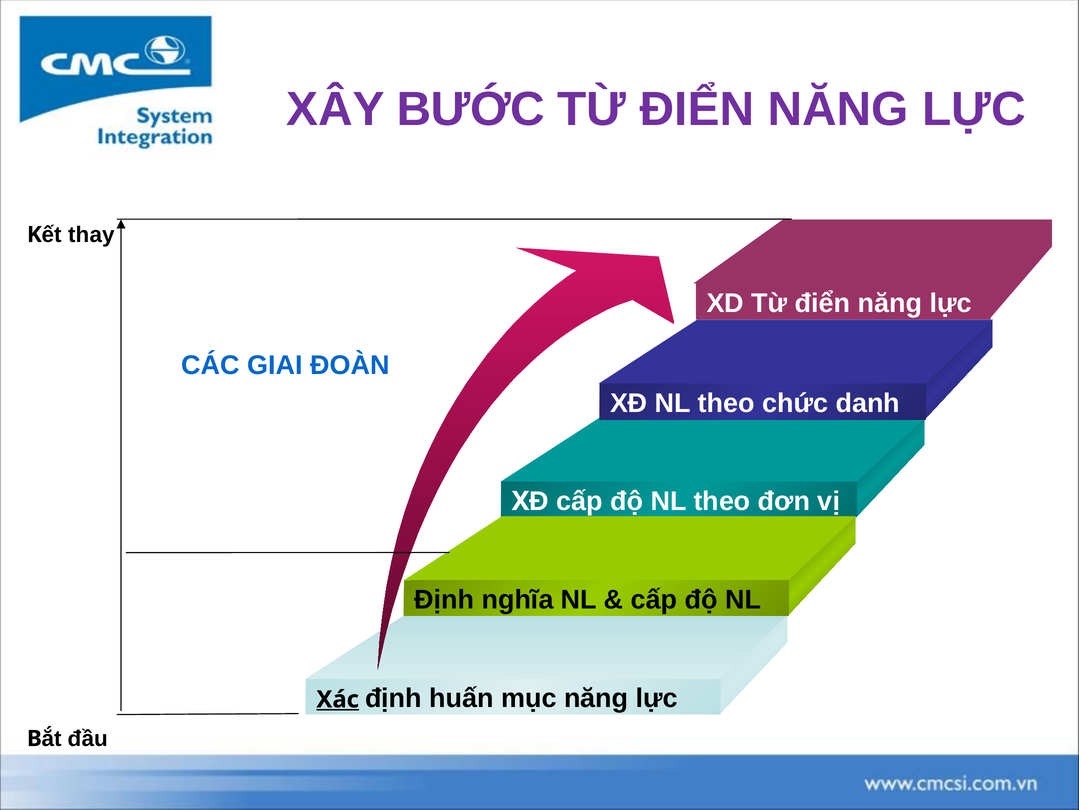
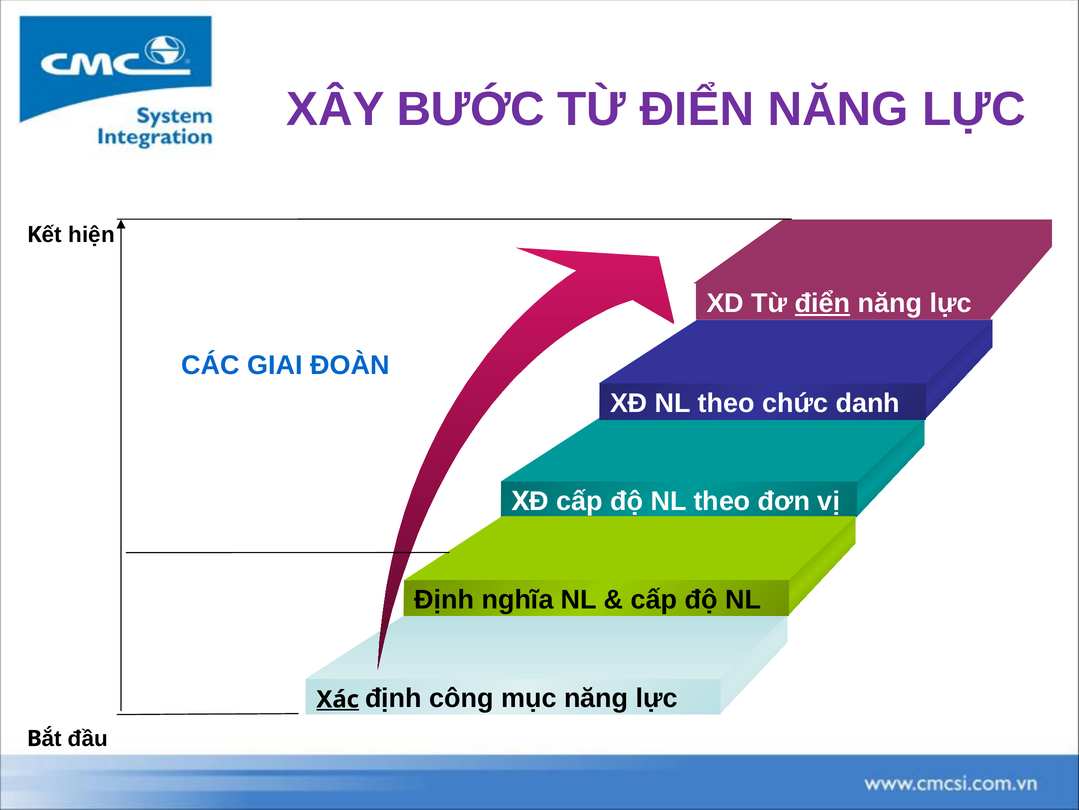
thay: thay -> hiện
điển at (822, 303) underline: none -> present
huấn: huấn -> công
